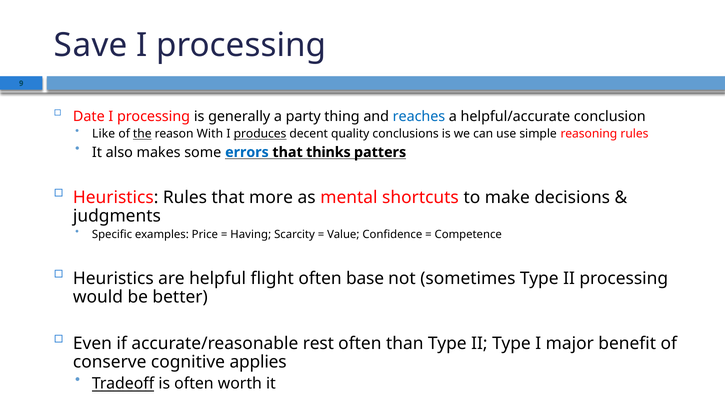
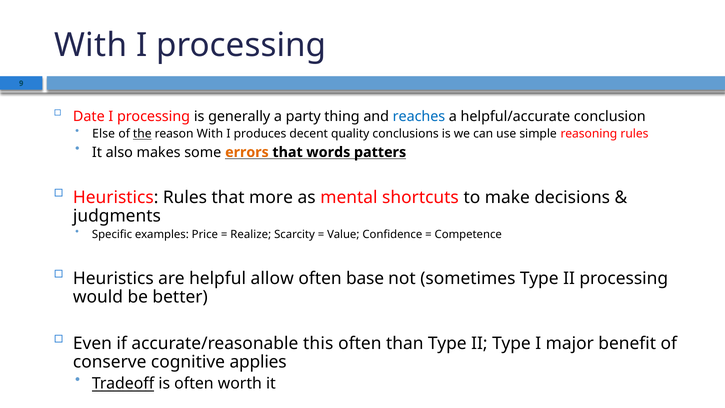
Save at (91, 45): Save -> With
Like: Like -> Else
produces underline: present -> none
errors colour: blue -> orange
thinks: thinks -> words
Having: Having -> Realize
flight: flight -> allow
rest: rest -> this
